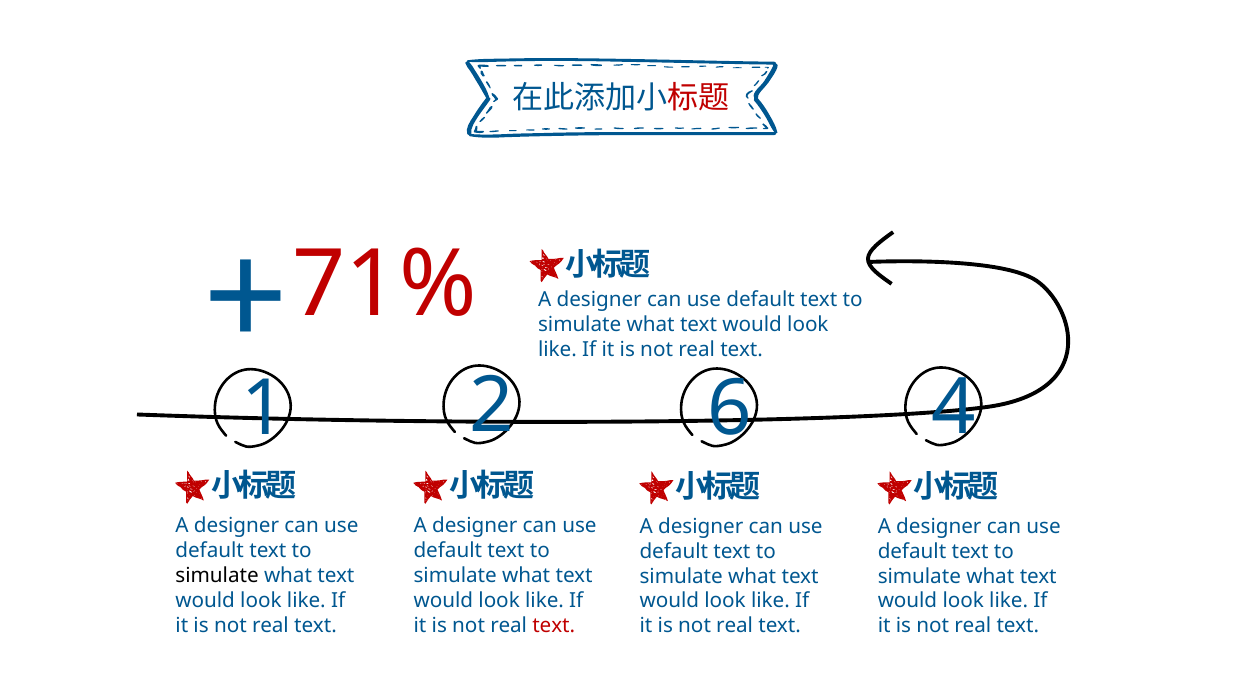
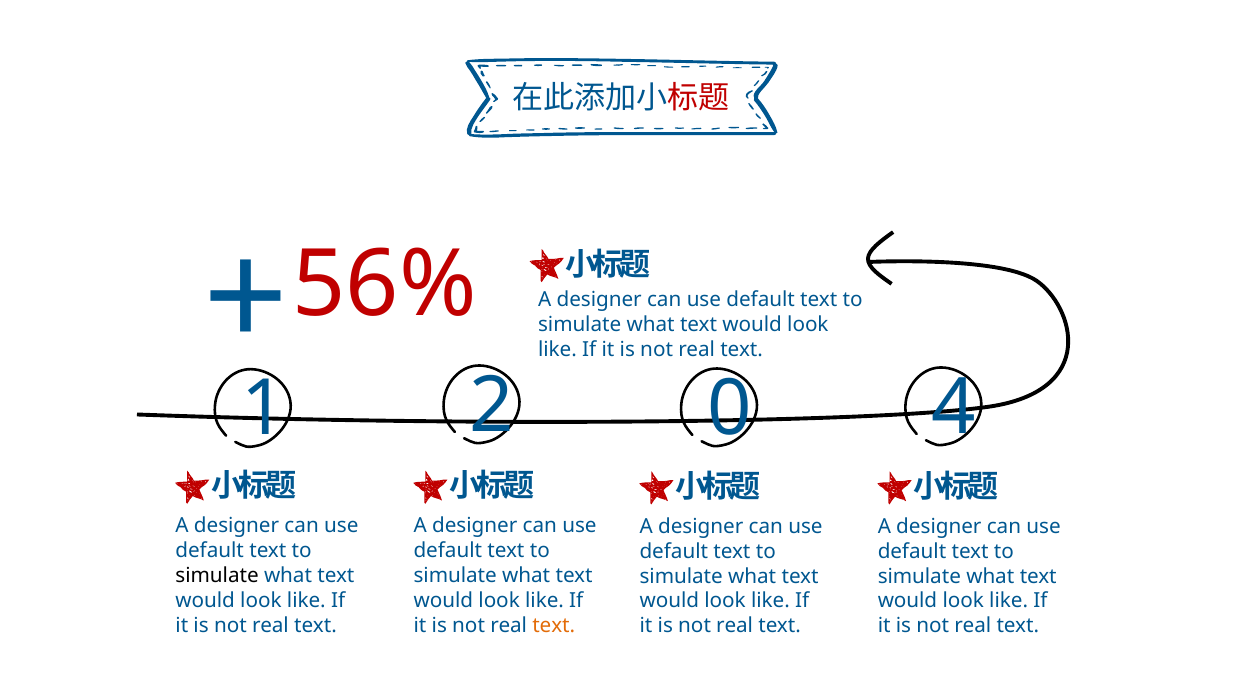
71%: 71% -> 56%
6: 6 -> 0
text at (554, 625) colour: red -> orange
